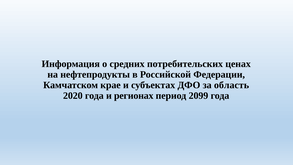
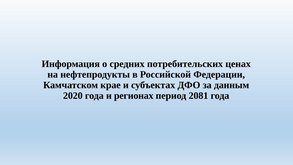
область: область -> данным
2099: 2099 -> 2081
